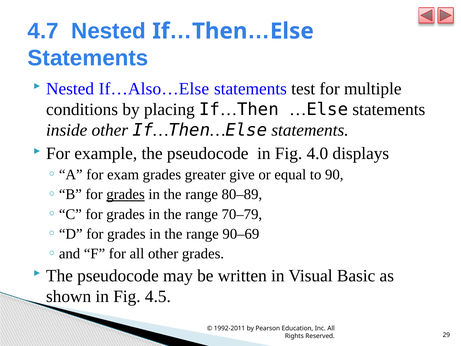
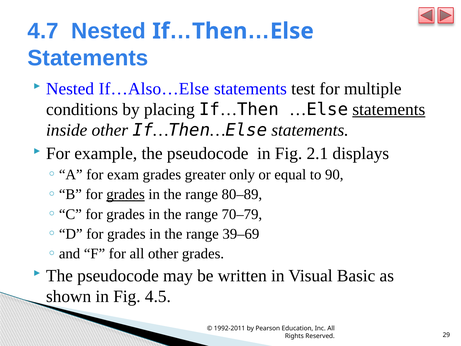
statements at (389, 109) underline: none -> present
4.0: 4.0 -> 2.1
give: give -> only
90–69: 90–69 -> 39–69
